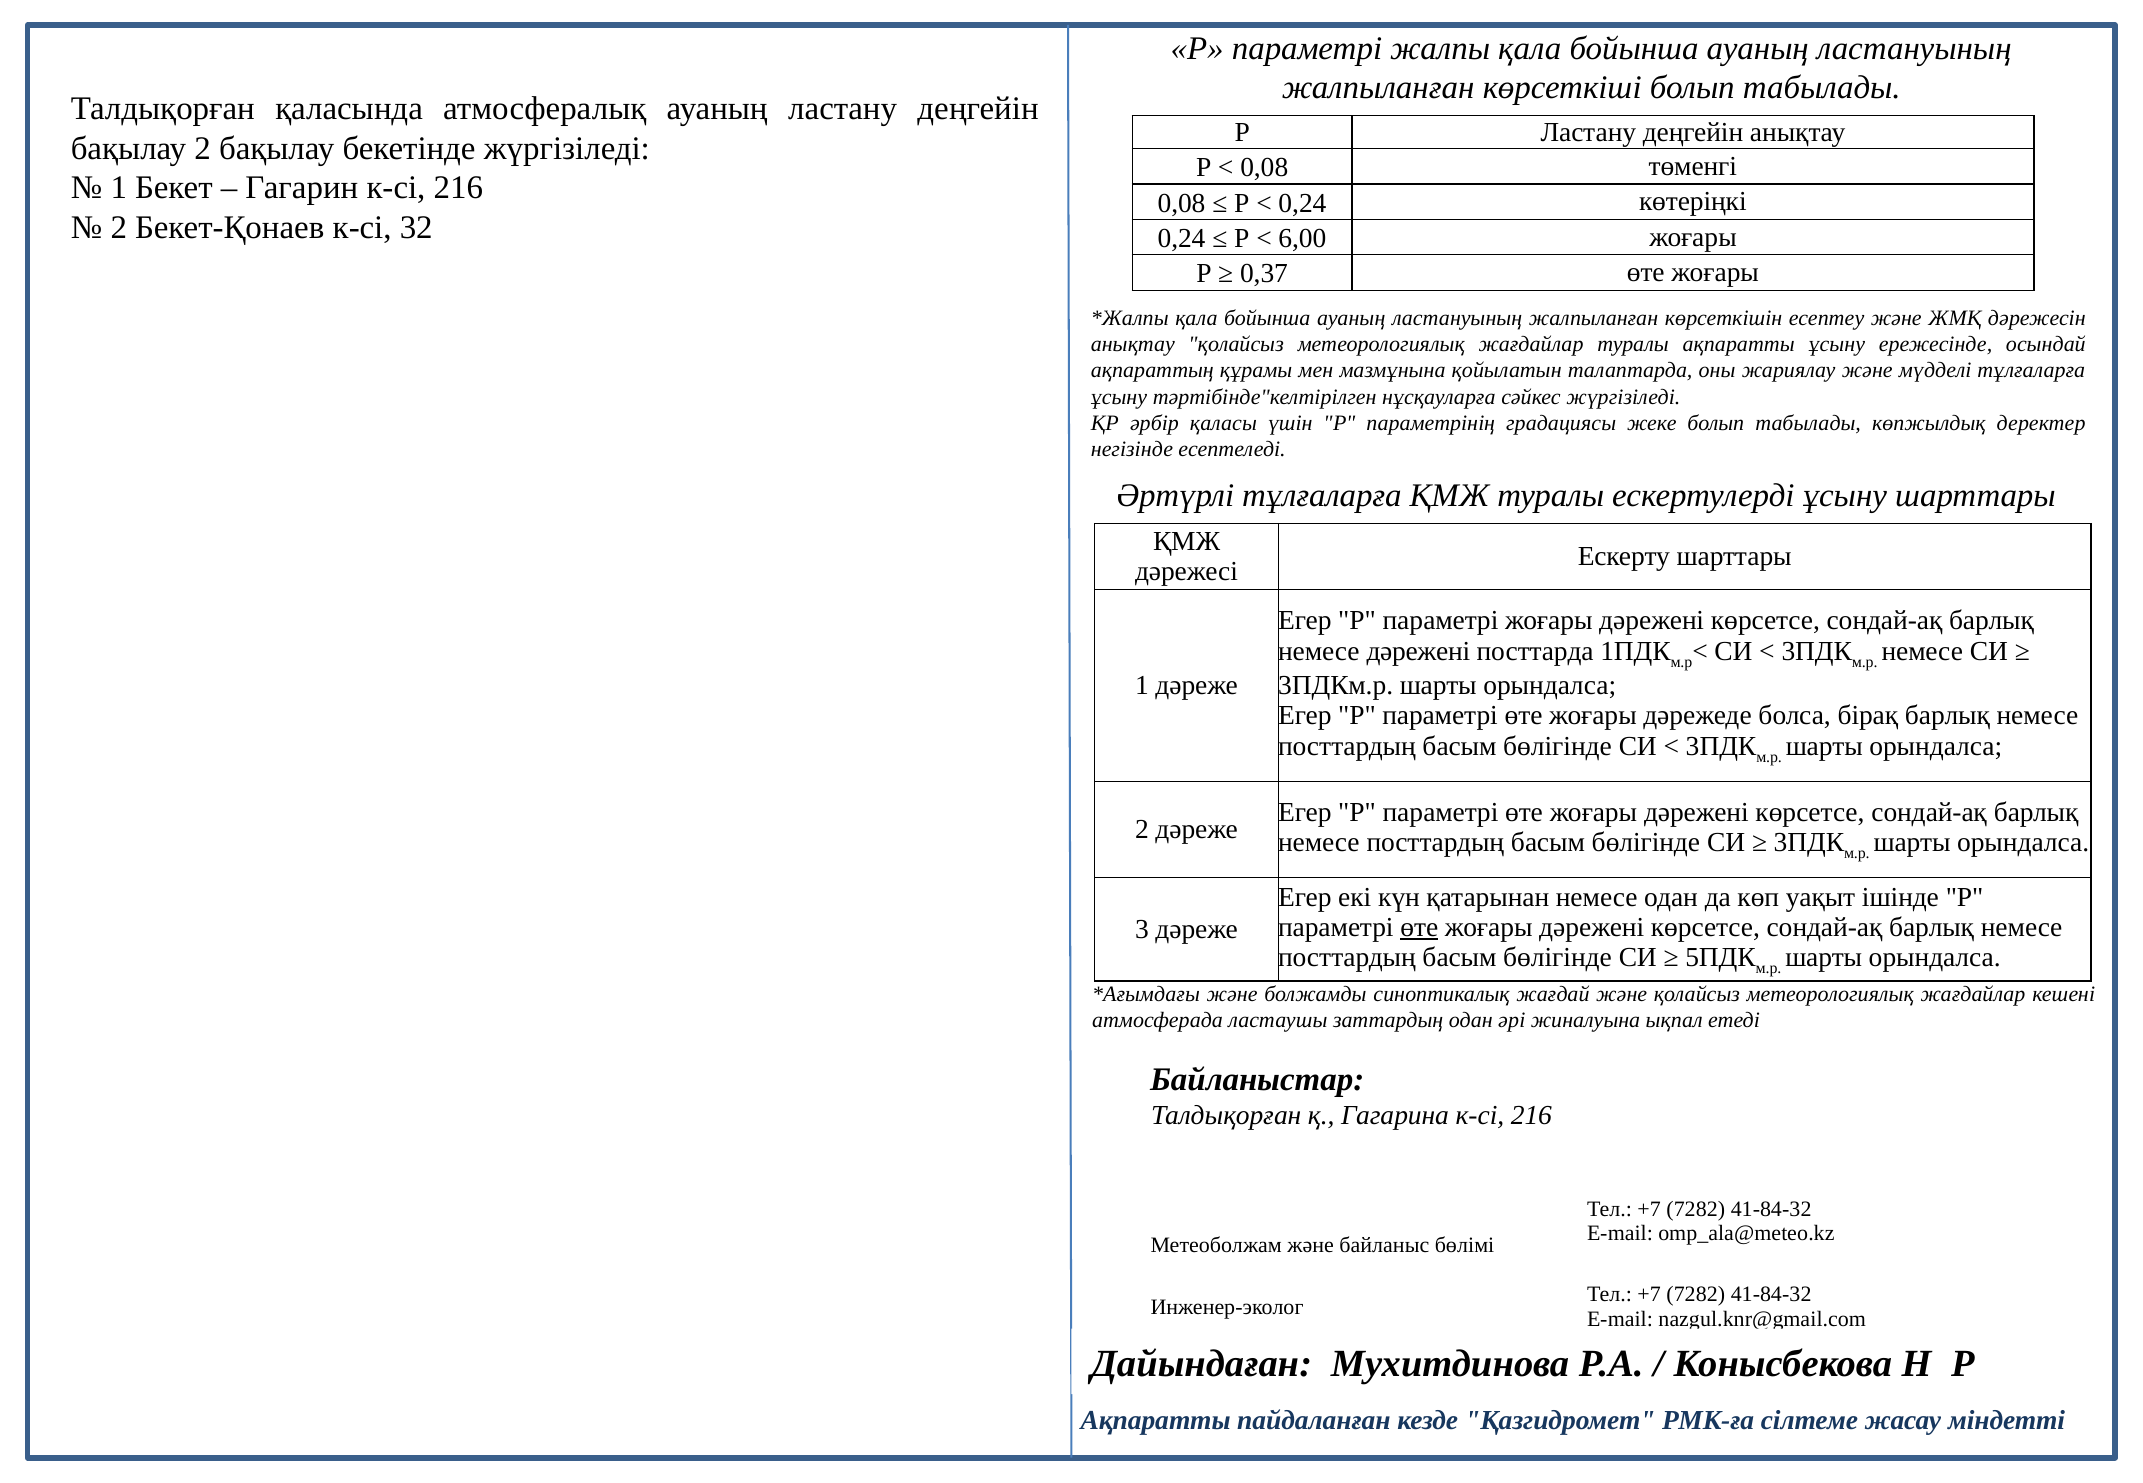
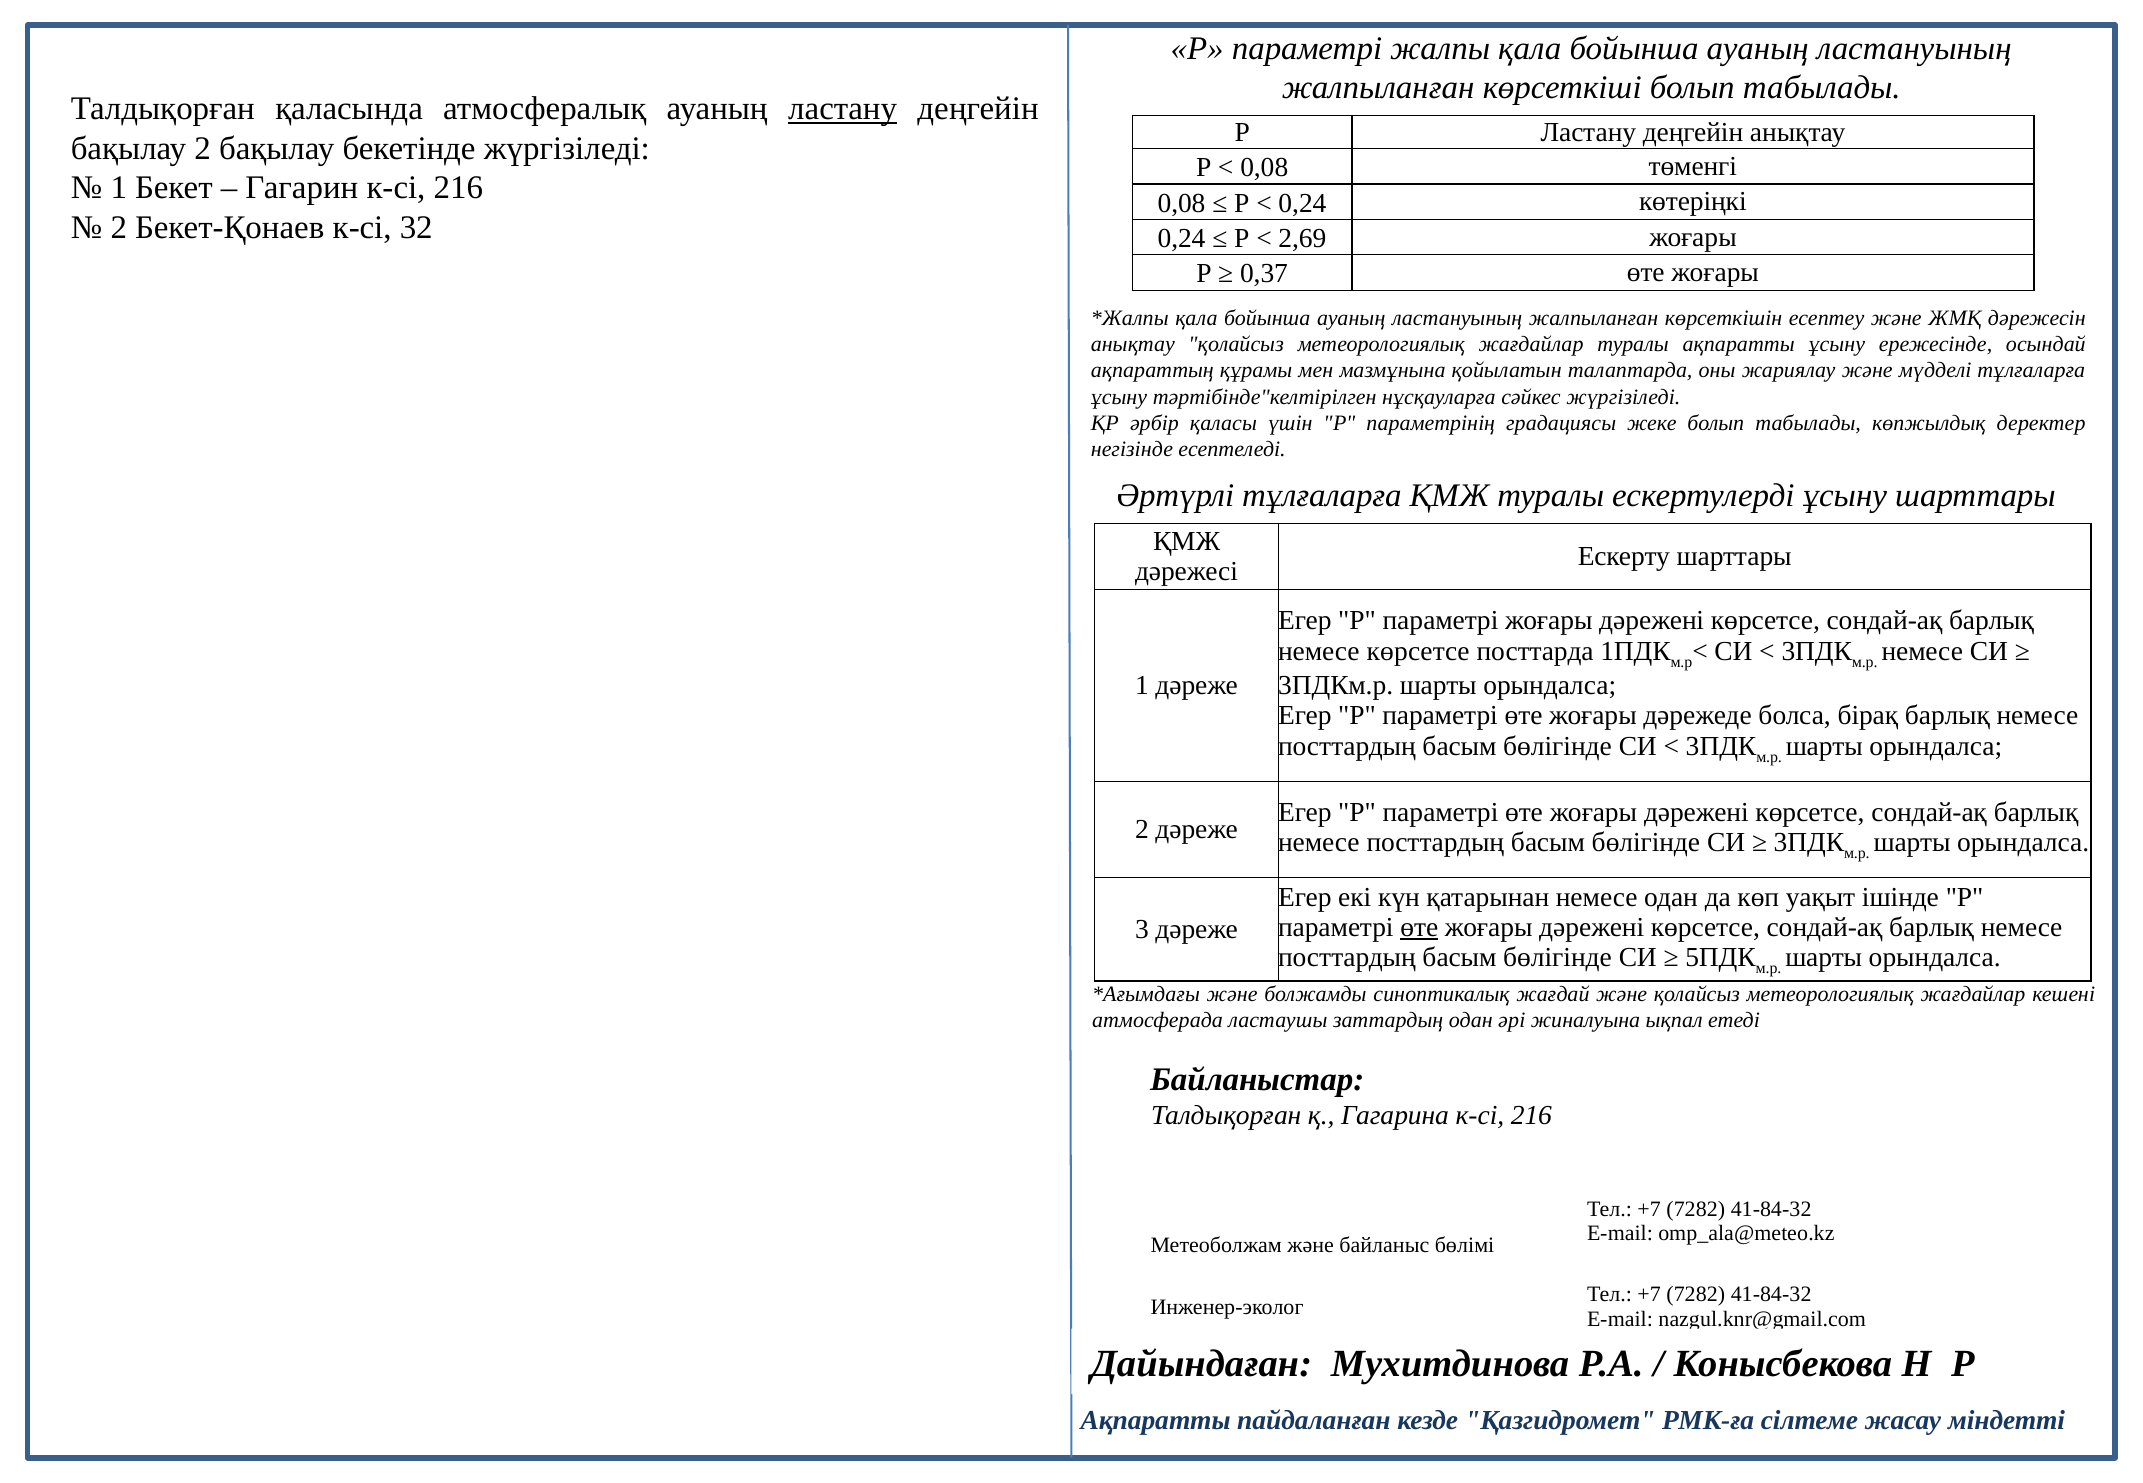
ластану at (843, 109) underline: none -> present
6,00: 6,00 -> 2,69
немесе дәрежені: дәрежені -> көрсетсе
